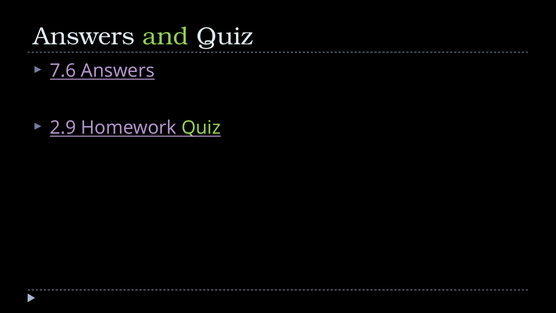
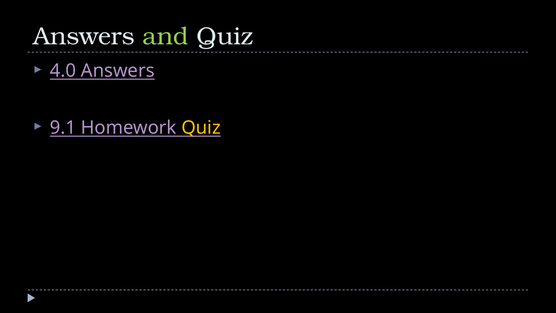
7.6: 7.6 -> 4.0
2.9: 2.9 -> 9.1
Quiz at (201, 128) colour: light green -> yellow
